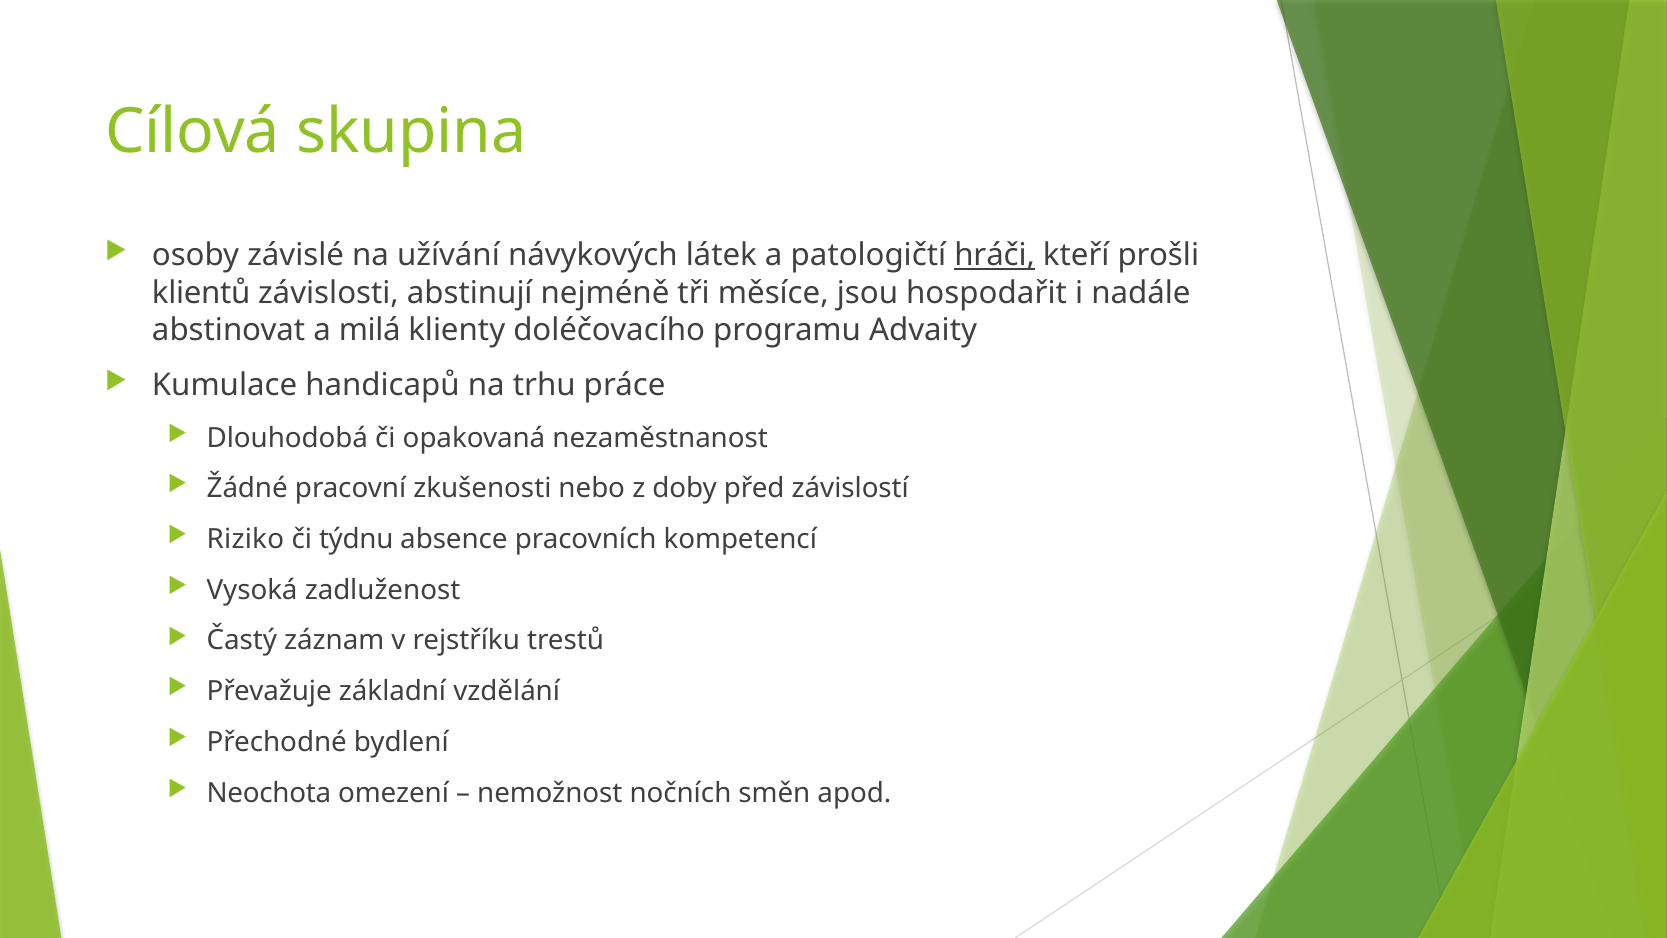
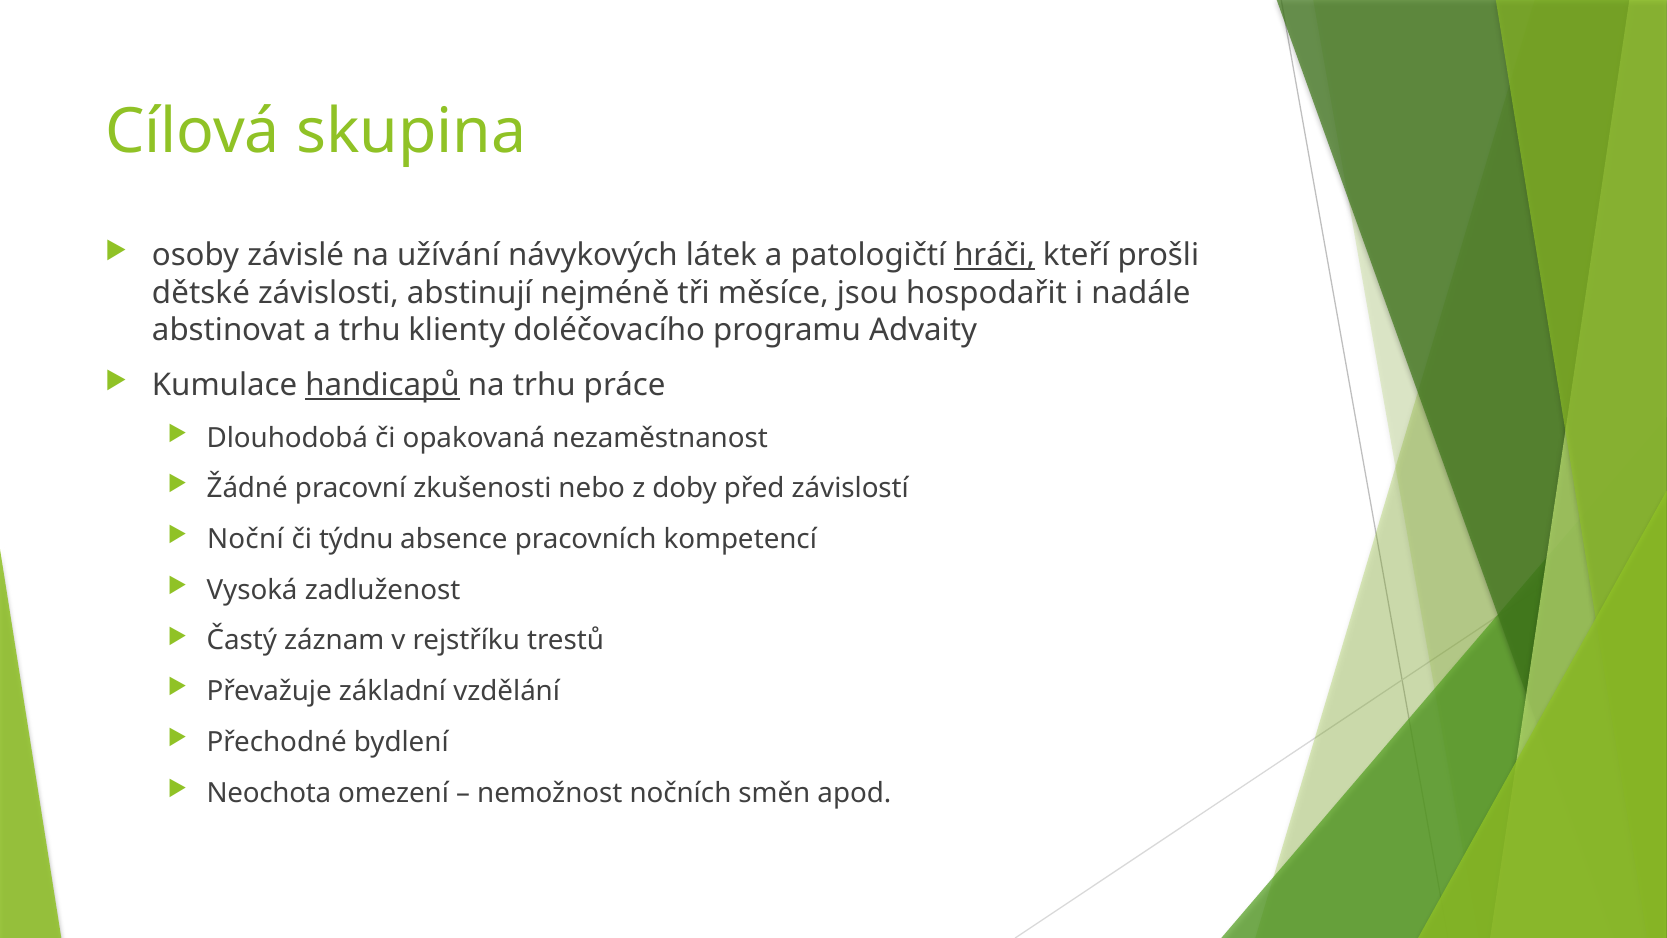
klientů: klientů -> dětské
a milá: milá -> trhu
handicapů underline: none -> present
Riziko: Riziko -> Noční
